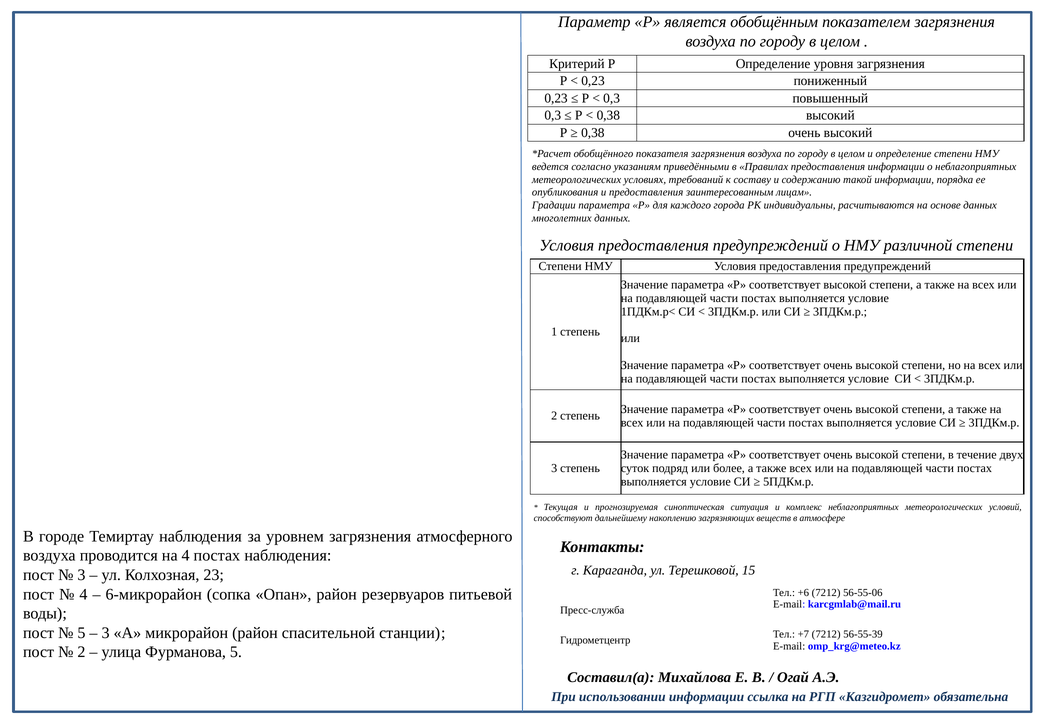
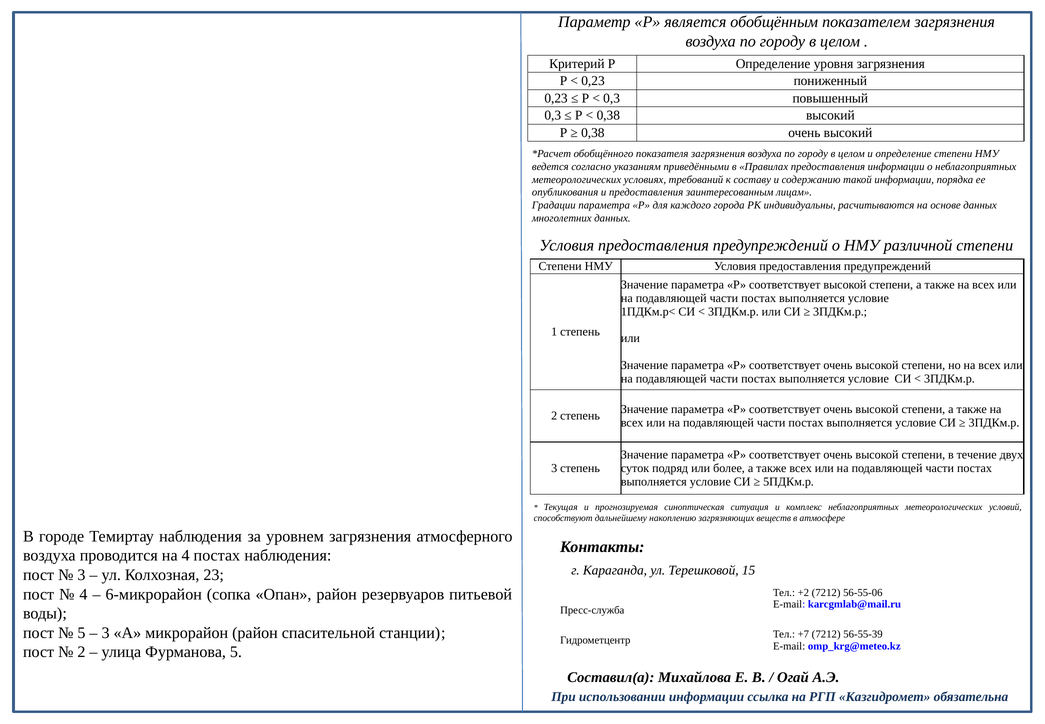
+6: +6 -> +2
